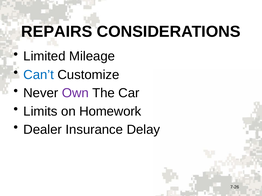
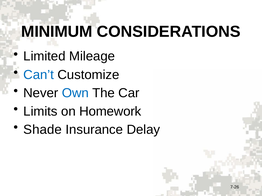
REPAIRS: REPAIRS -> MINIMUM
Own colour: purple -> blue
Dealer: Dealer -> Shade
